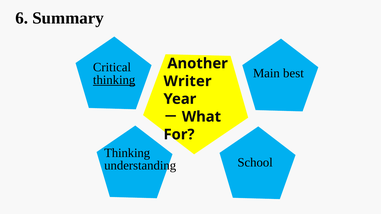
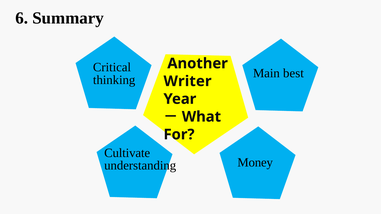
thinking at (114, 80) underline: present -> none
Thinking at (127, 153): Thinking -> Cultivate
School: School -> Money
